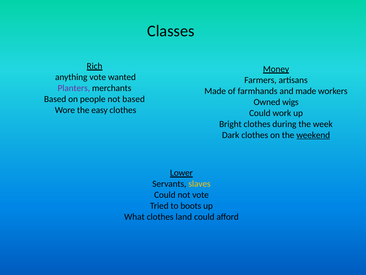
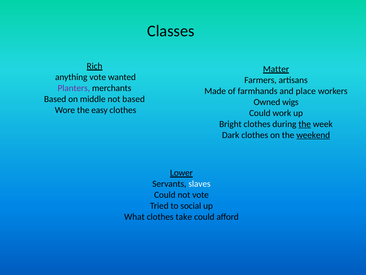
Money: Money -> Matter
and made: made -> place
people: people -> middle
the at (305, 124) underline: none -> present
slaves colour: yellow -> white
boots: boots -> social
land: land -> take
